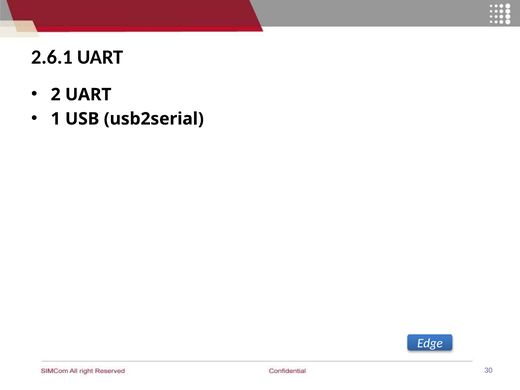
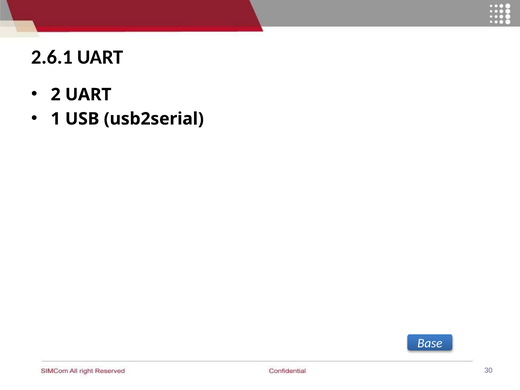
Edge: Edge -> Base
